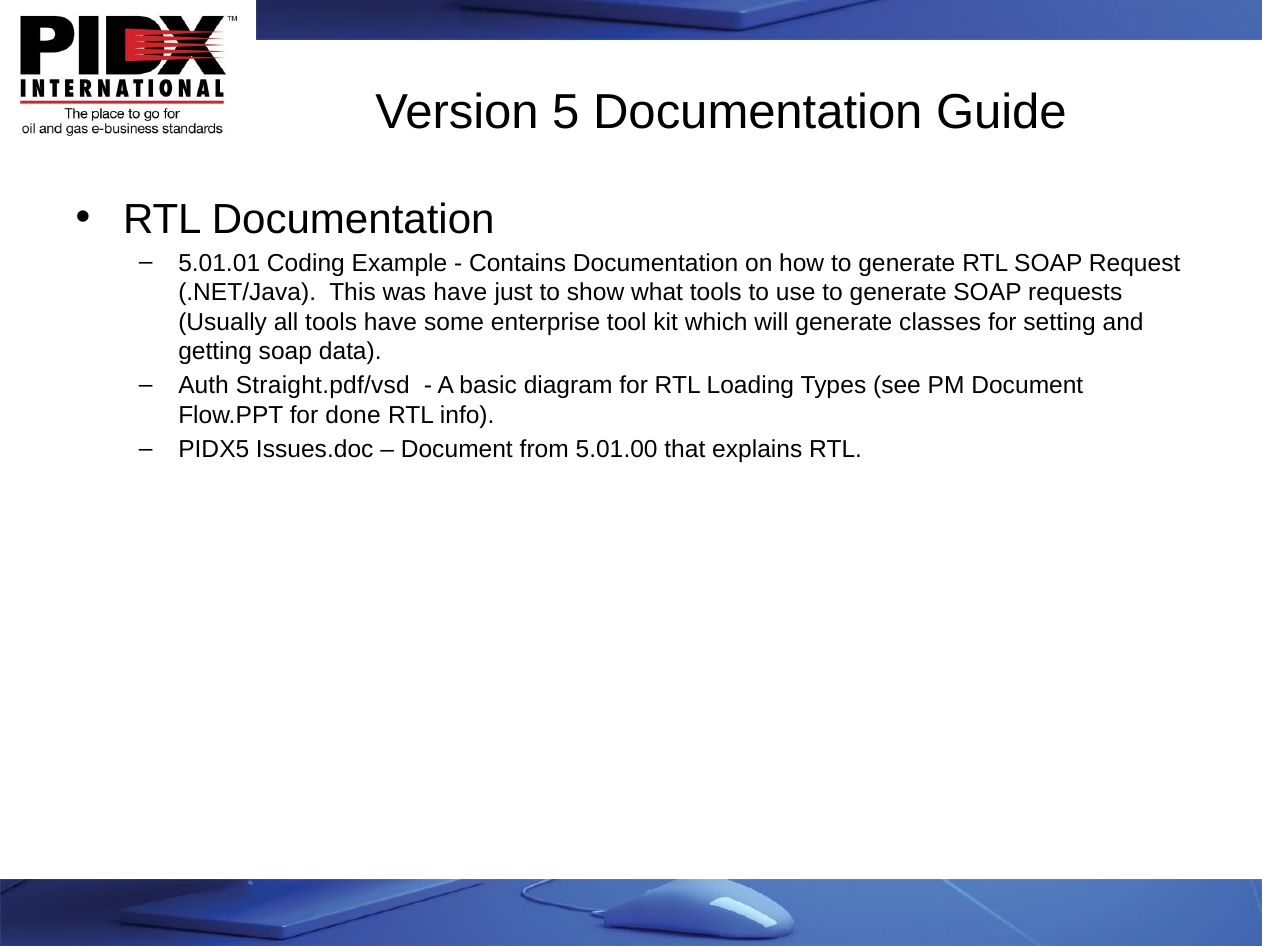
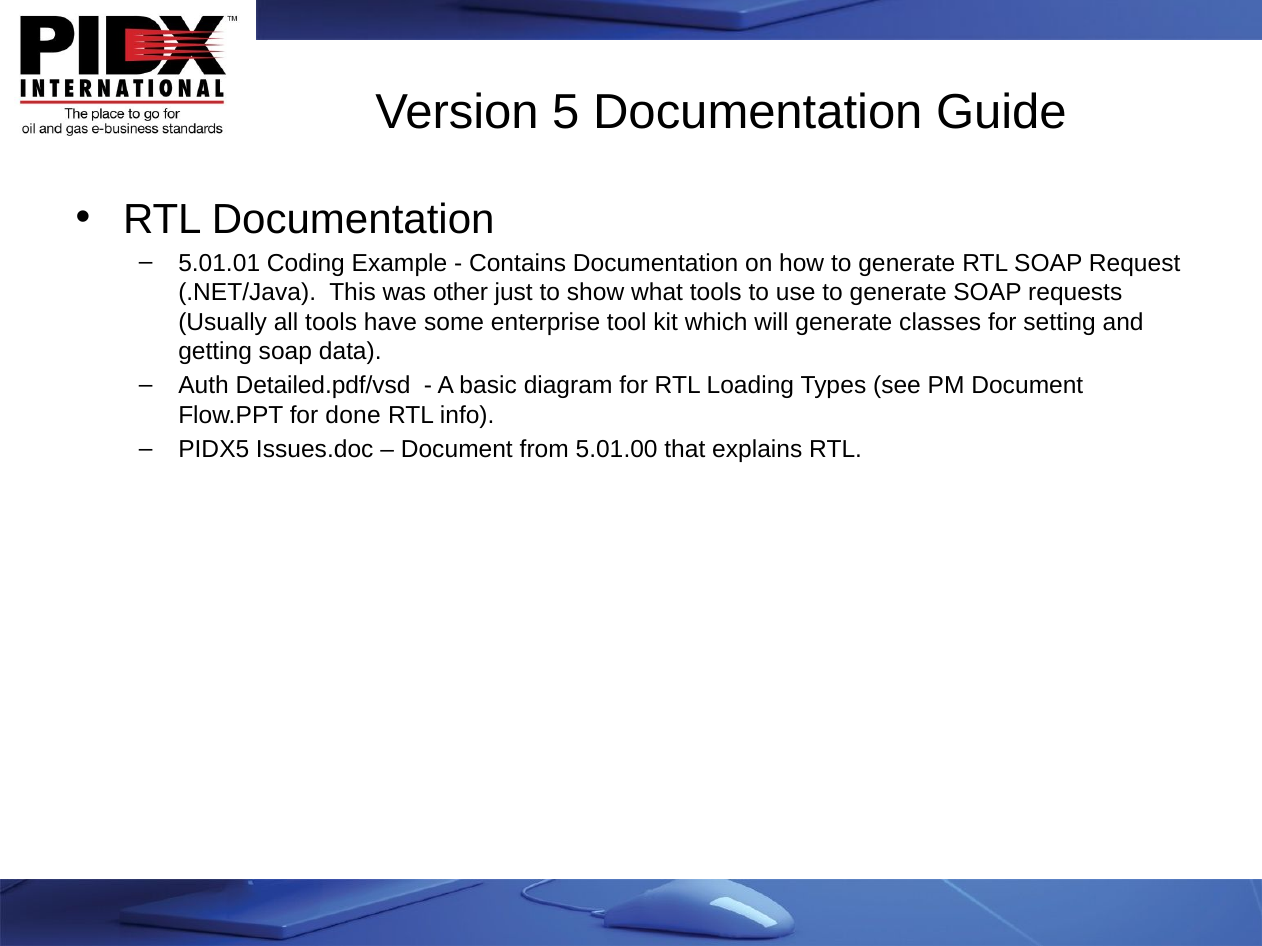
was have: have -> other
Straight.pdf/vsd: Straight.pdf/vsd -> Detailed.pdf/vsd
